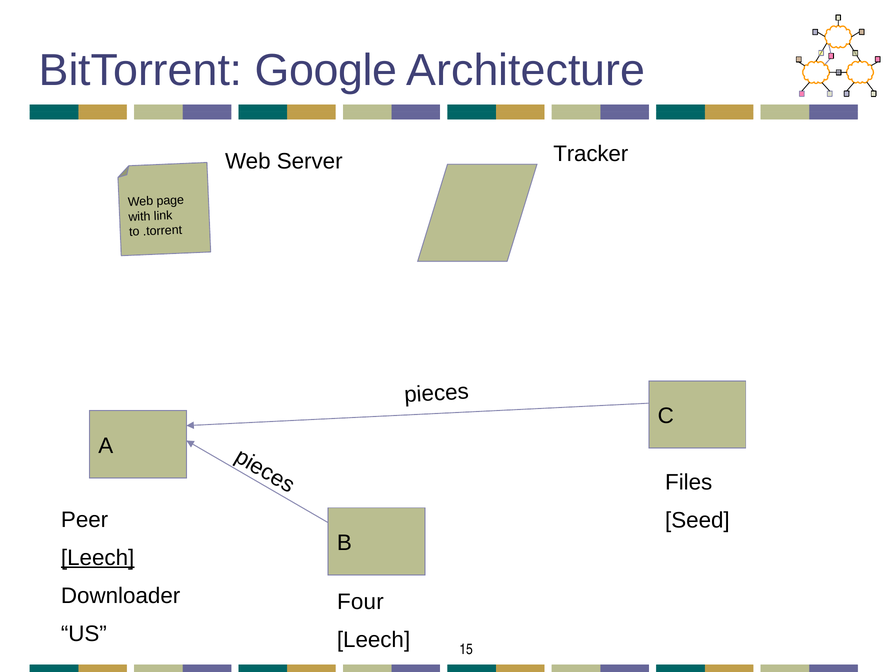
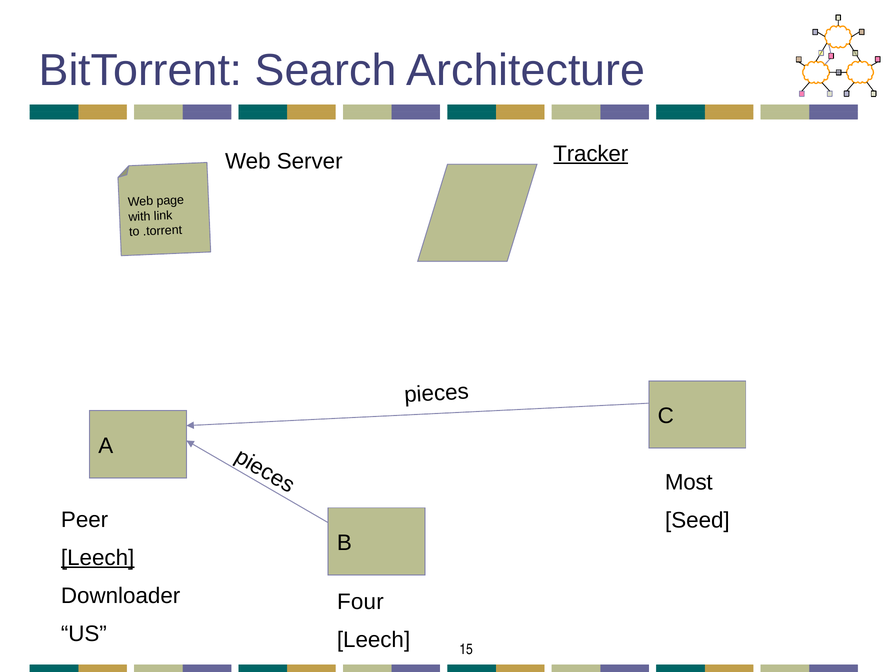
Google: Google -> Search
Tracker underline: none -> present
Files: Files -> Most
